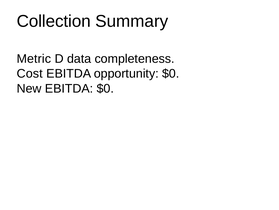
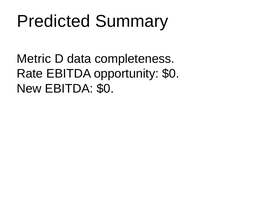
Collection: Collection -> Predicted
Cost: Cost -> Rate
